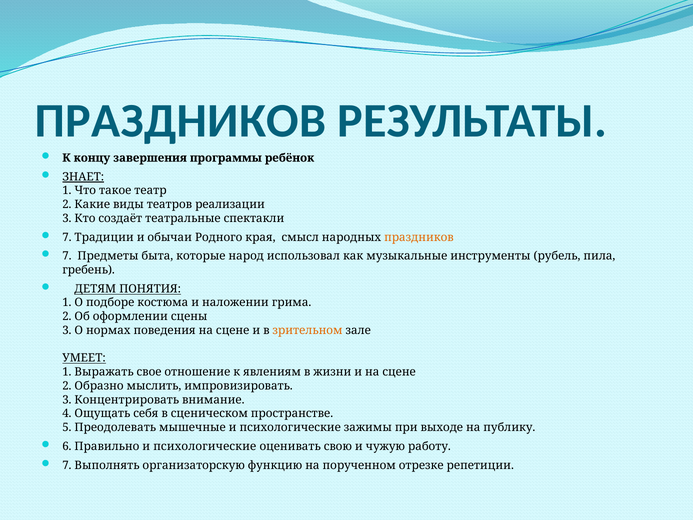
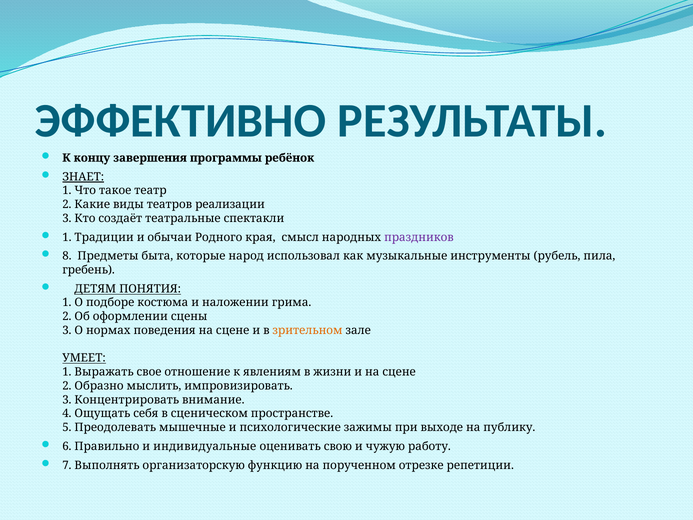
ПРАЗДНИКОВ at (180, 121): ПРАЗДНИКОВ -> ЭФФЕКТИВНО
7 at (67, 237): 7 -> 1
праздников at (419, 237) colour: orange -> purple
7 at (67, 256): 7 -> 8
Правильно и психологические: психологические -> индивидуальные
